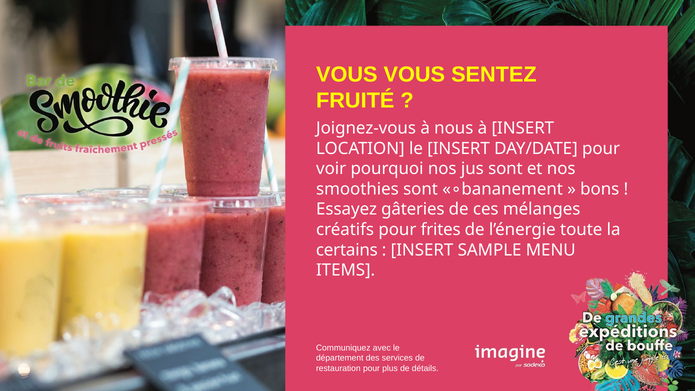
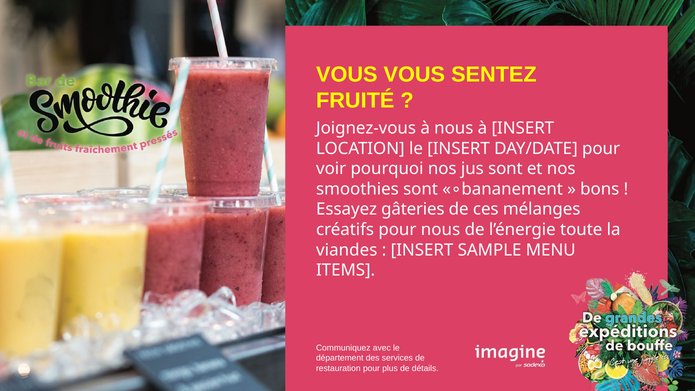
pour frites: frites -> nous
certains: certains -> viandes
